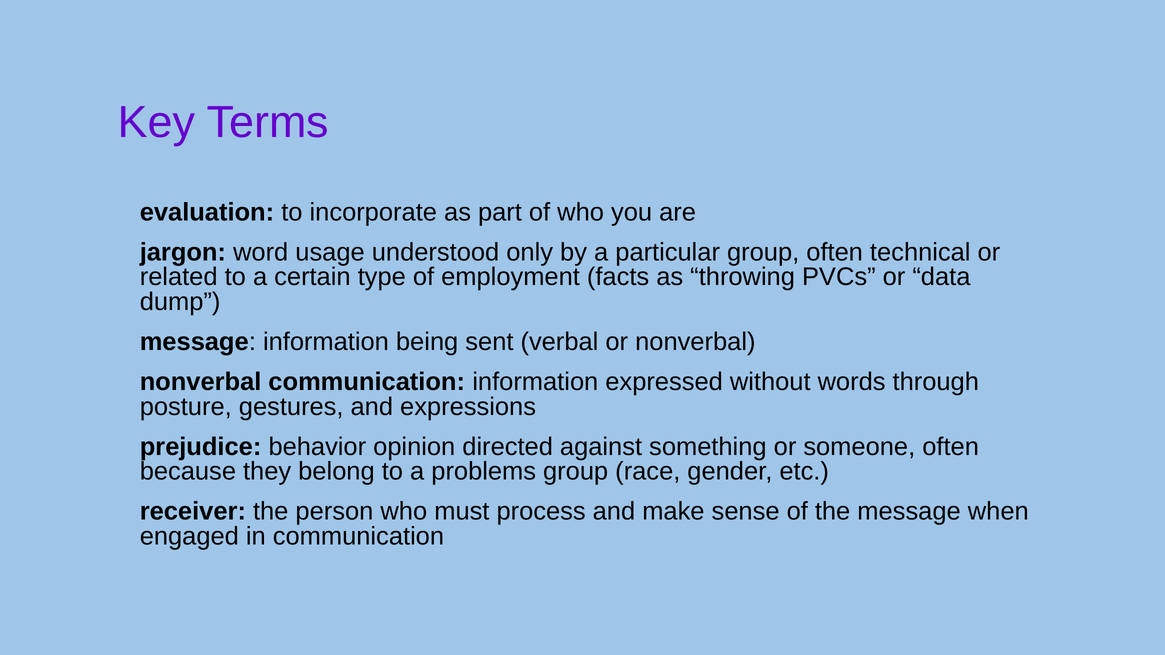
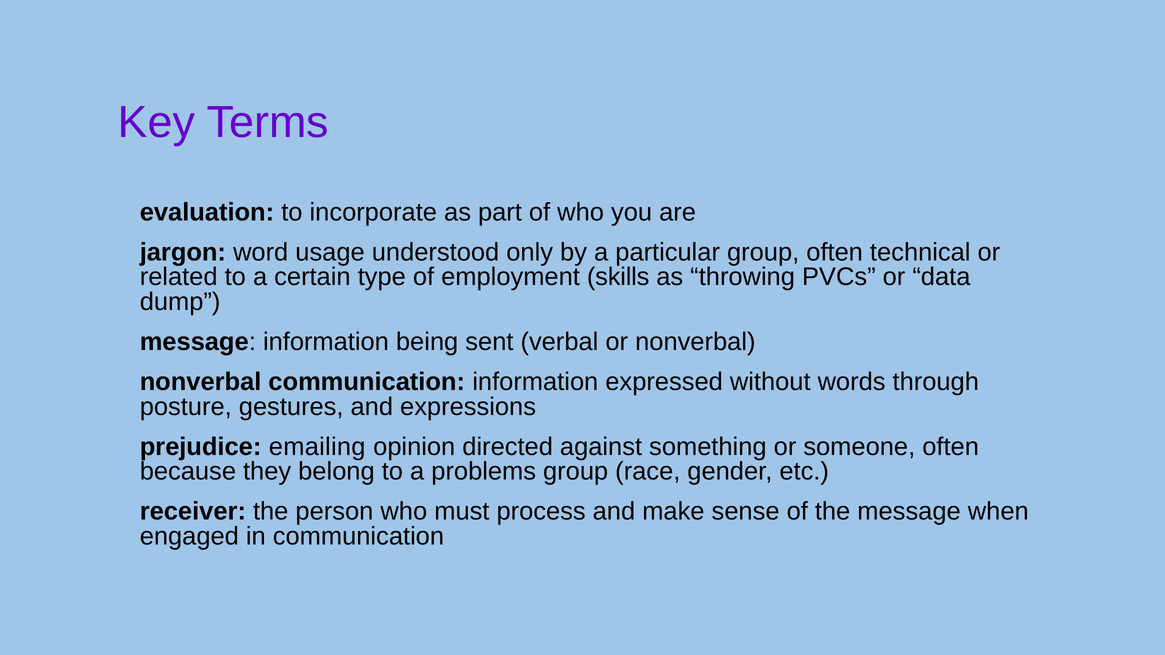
facts: facts -> skills
behavior: behavior -> emailing
